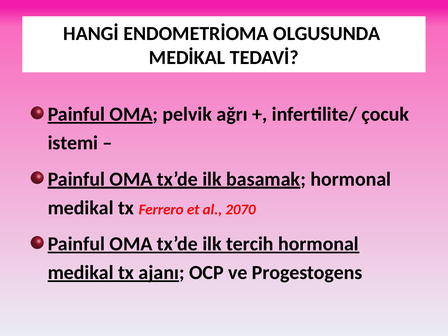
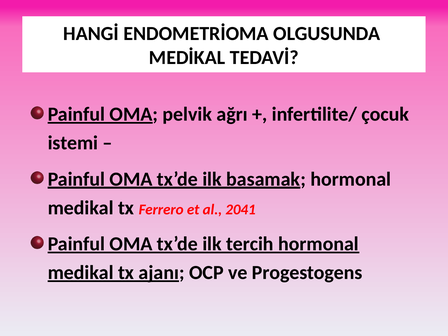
2070: 2070 -> 2041
